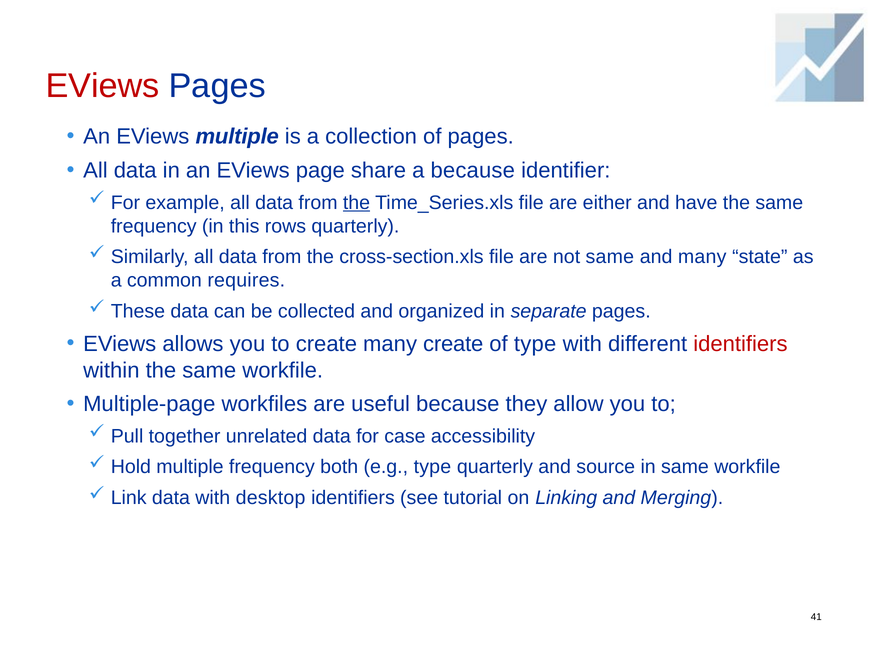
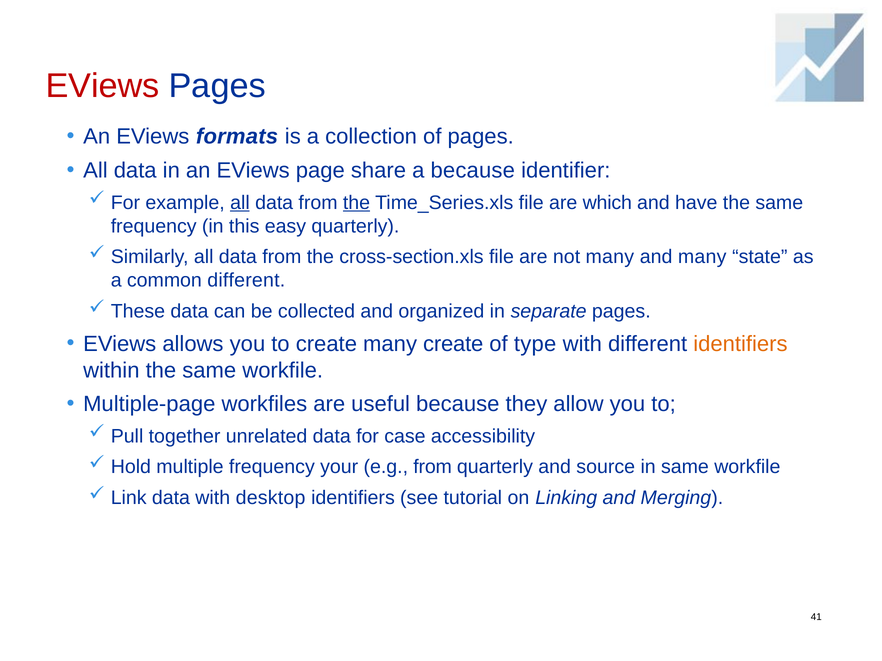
EViews multiple: multiple -> formats
all at (240, 203) underline: none -> present
either: either -> which
rows: rows -> easy
not same: same -> many
common requires: requires -> different
identifiers at (740, 344) colour: red -> orange
both: both -> your
e.g type: type -> from
